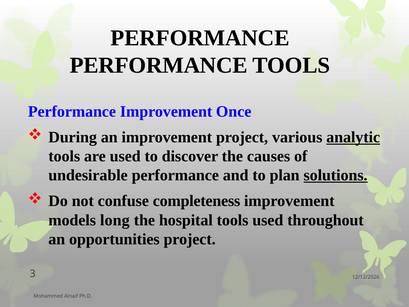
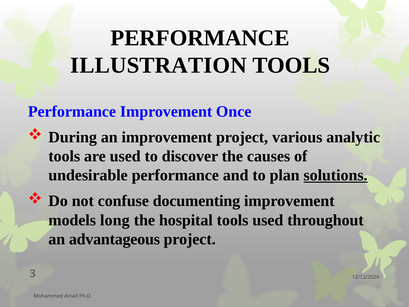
PERFORMANCE at (159, 65): PERFORMANCE -> ILLUSTRATION
analytic underline: present -> none
completeness: completeness -> documenting
opportunities: opportunities -> advantageous
